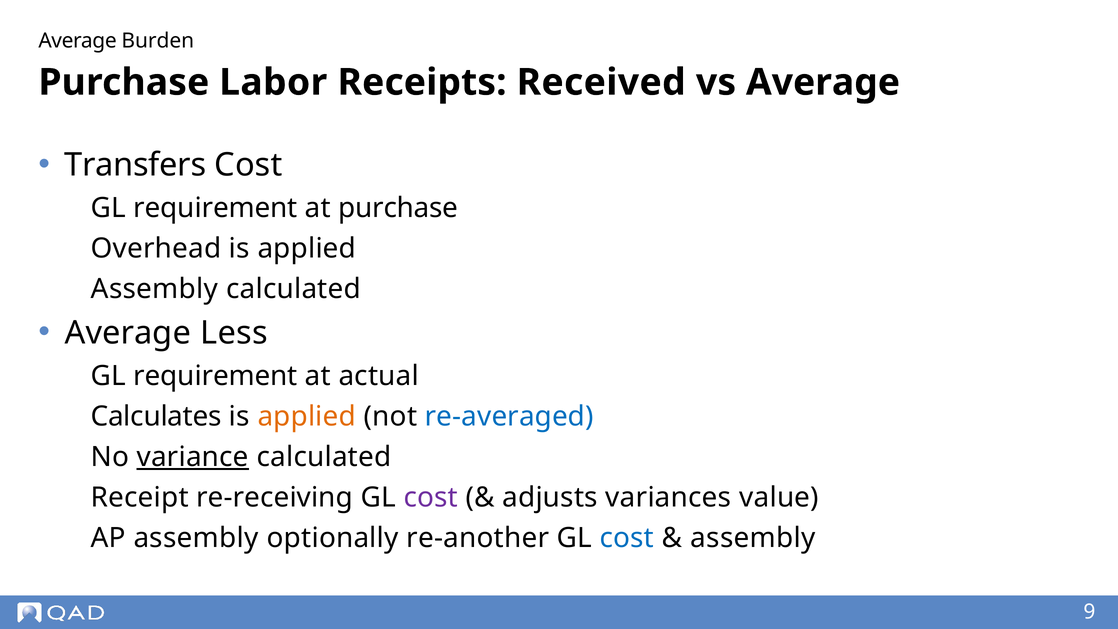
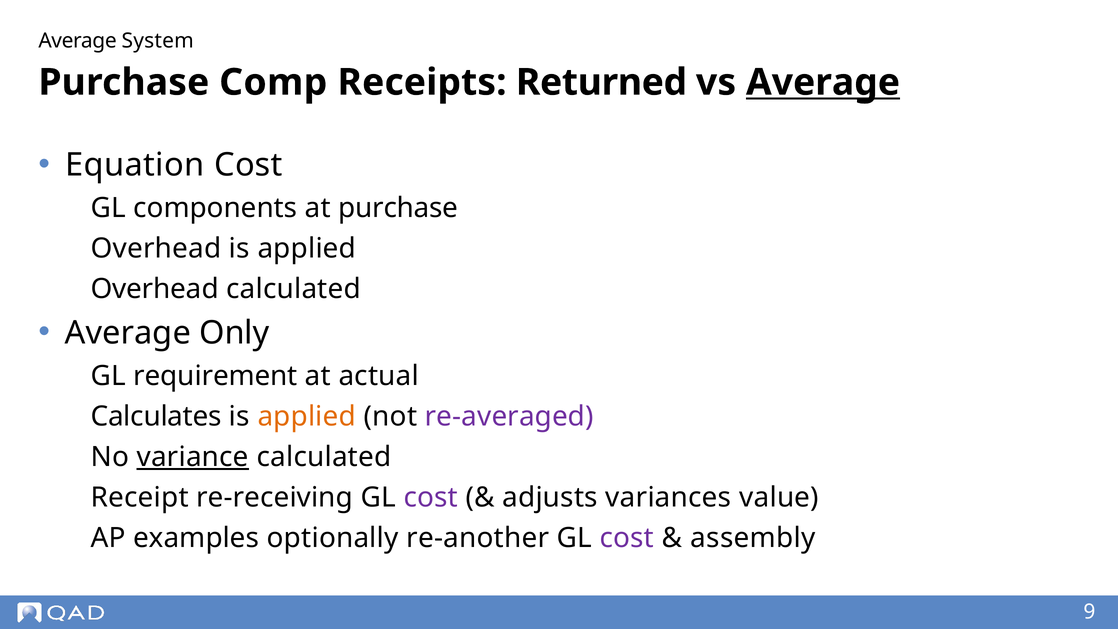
Burden: Burden -> System
Labor: Labor -> Comp
Received: Received -> Returned
Average at (823, 82) underline: none -> present
Transfers: Transfers -> Equation
requirement at (215, 208): requirement -> components
Assembly at (154, 289): Assembly -> Overhead
Less: Less -> Only
re-averaged colour: blue -> purple
AP assembly: assembly -> examples
cost at (627, 538) colour: blue -> purple
